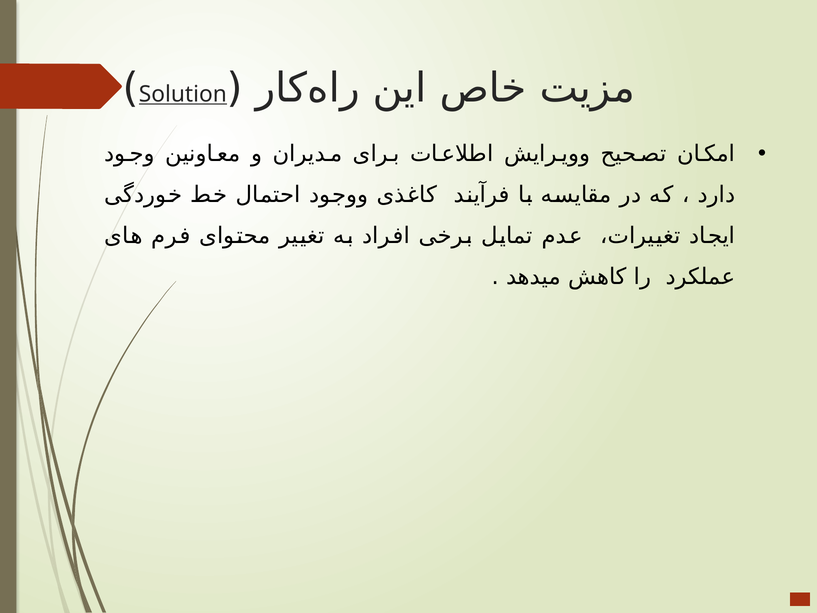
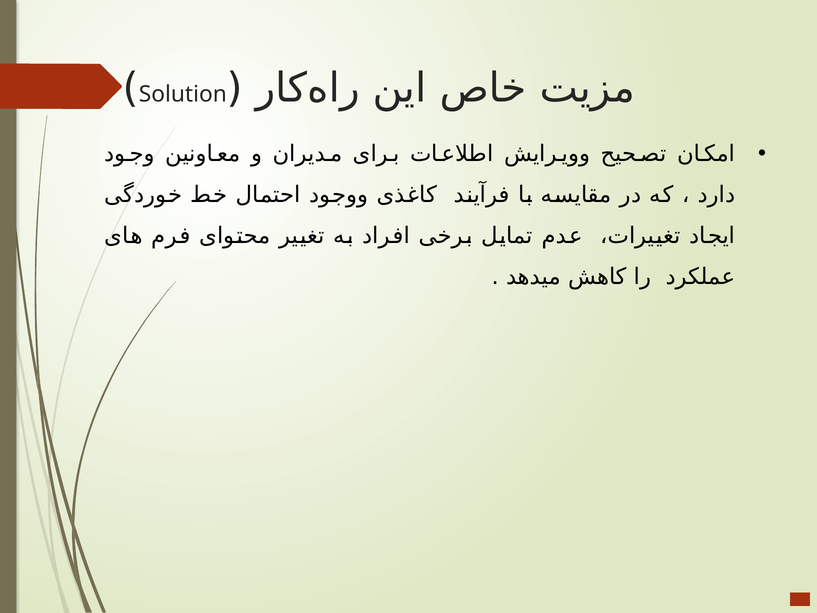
Solution underline: present -> none
